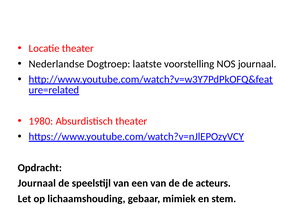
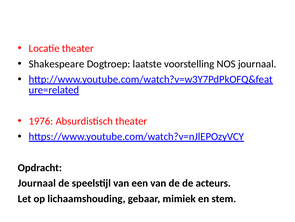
Nederlandse: Nederlandse -> Shakespeare
1980: 1980 -> 1976
